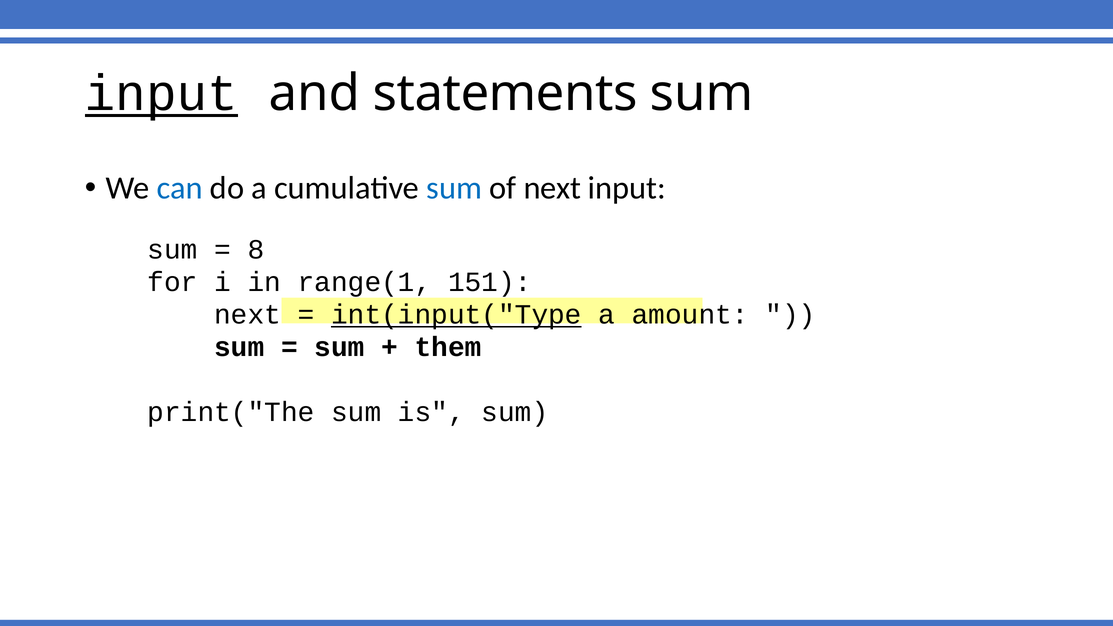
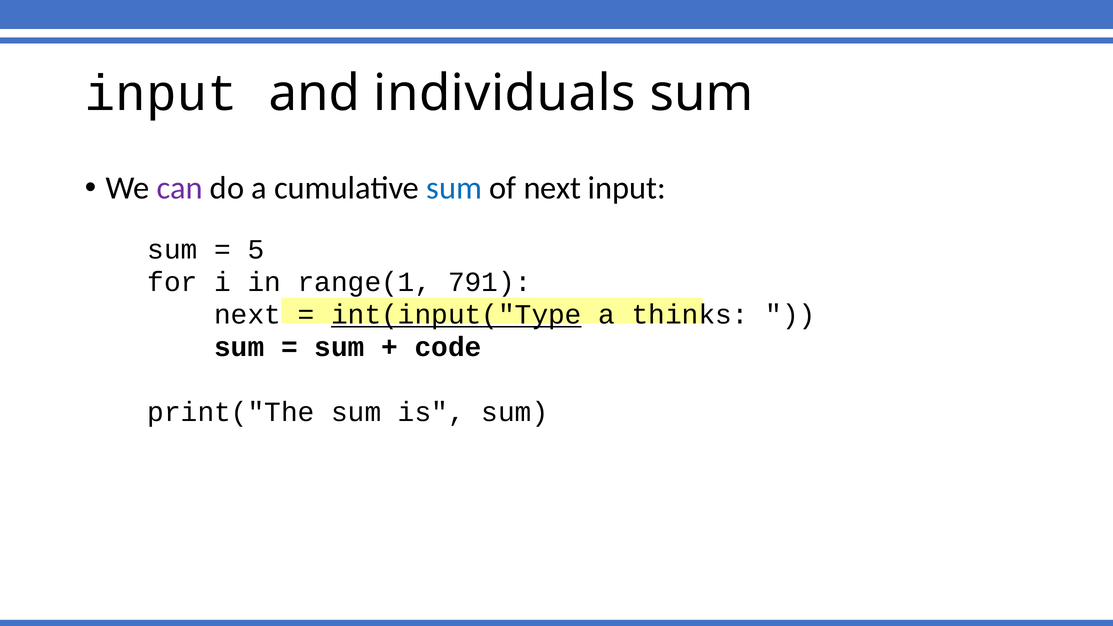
input at (161, 93) underline: present -> none
statements: statements -> individuals
can colour: blue -> purple
8: 8 -> 5
151: 151 -> 791
amount: amount -> thinks
them: them -> code
